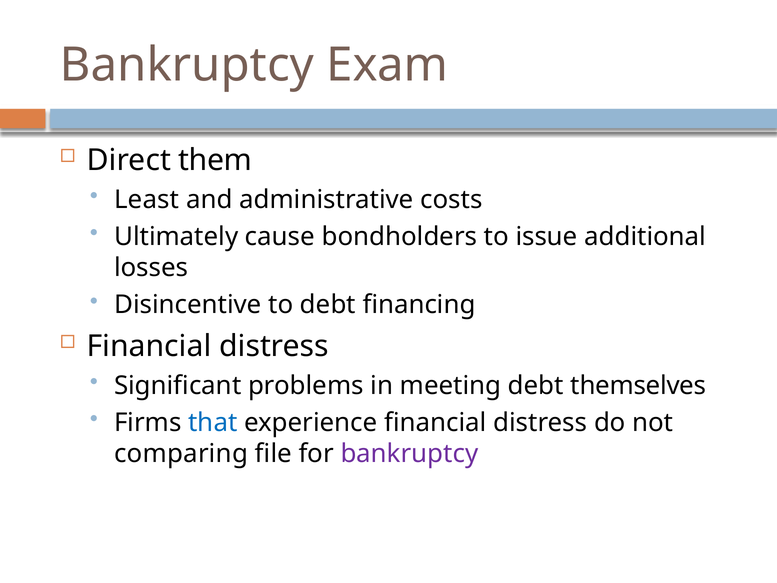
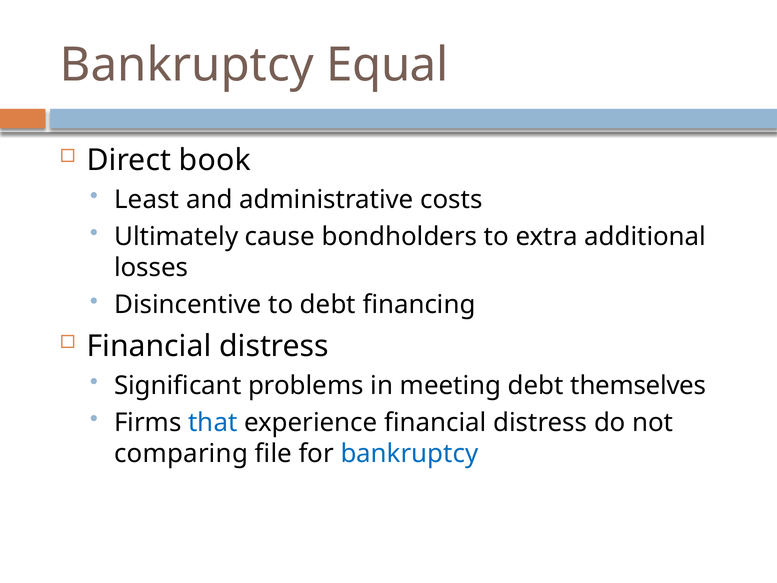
Exam: Exam -> Equal
them: them -> book
issue: issue -> extra
bankruptcy at (409, 453) colour: purple -> blue
